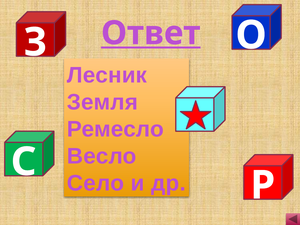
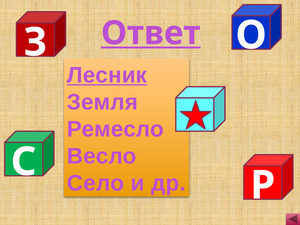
Лесник underline: none -> present
